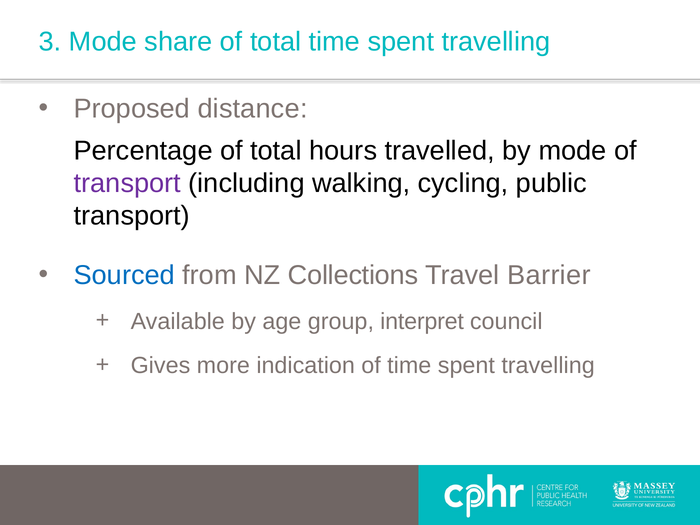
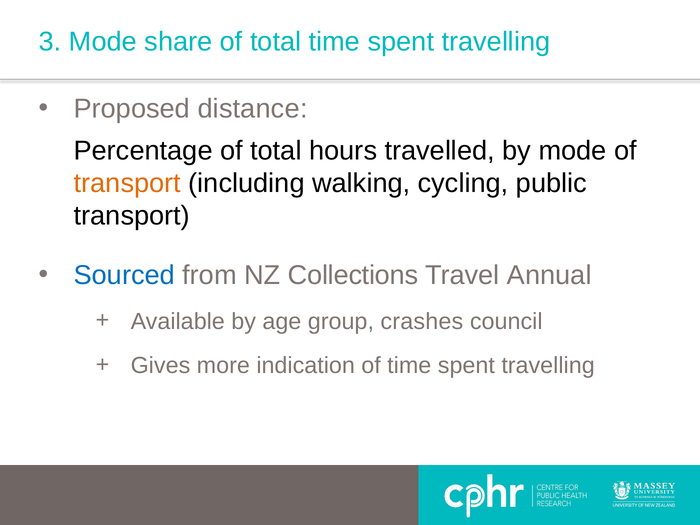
transport at (127, 183) colour: purple -> orange
Barrier: Barrier -> Annual
interpret: interpret -> crashes
